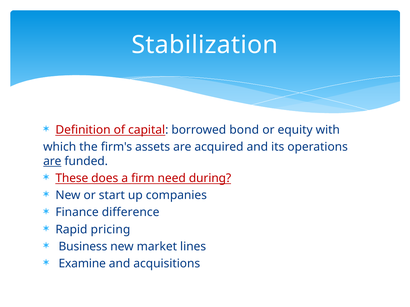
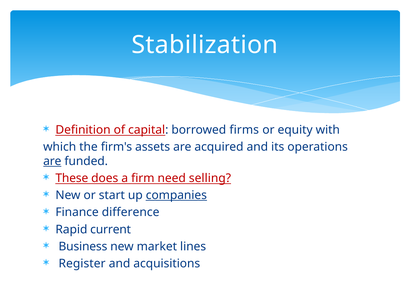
bond: bond -> firms
during: during -> selling
companies underline: none -> present
pricing: pricing -> current
Examine: Examine -> Register
